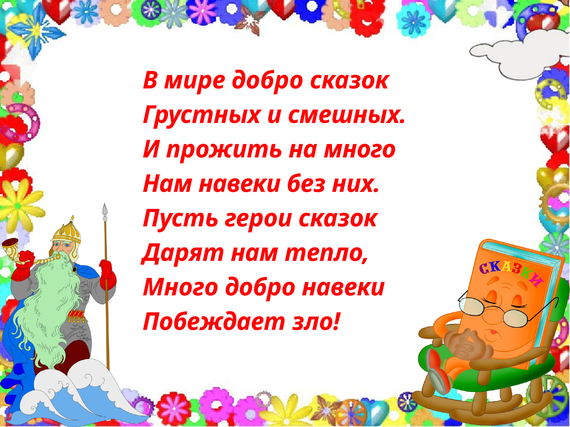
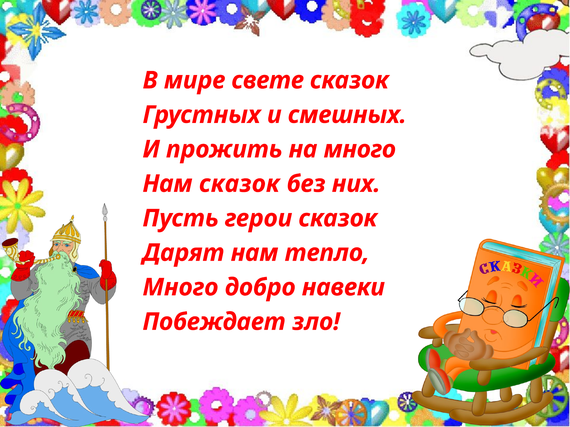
мире добро: добро -> свете
Нам навеки: навеки -> сказок
